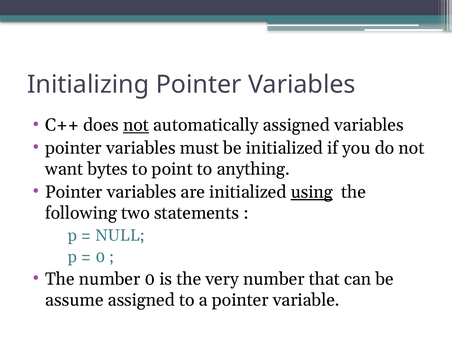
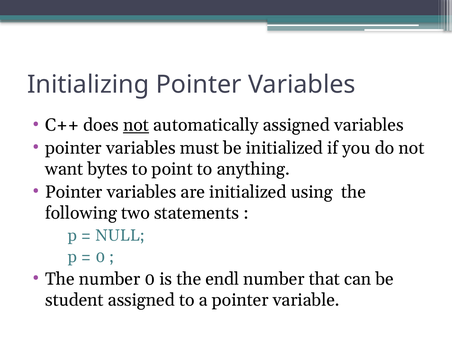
using underline: present -> none
very: very -> endl
assume: assume -> student
